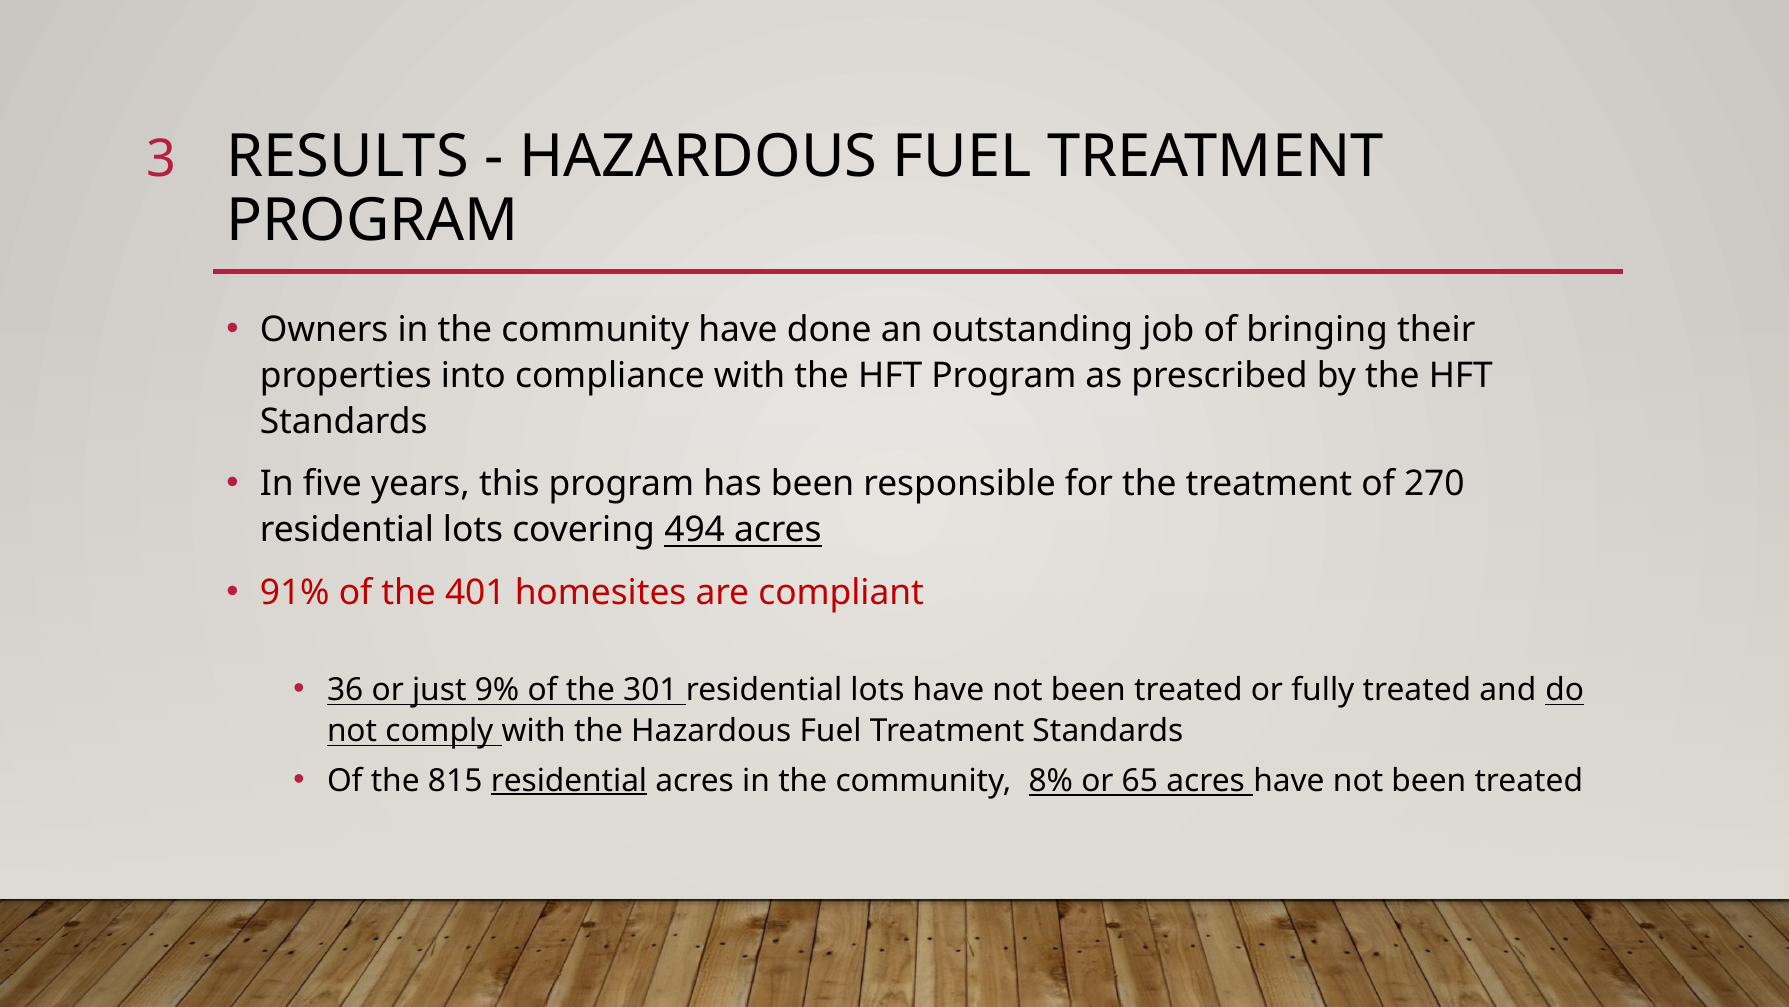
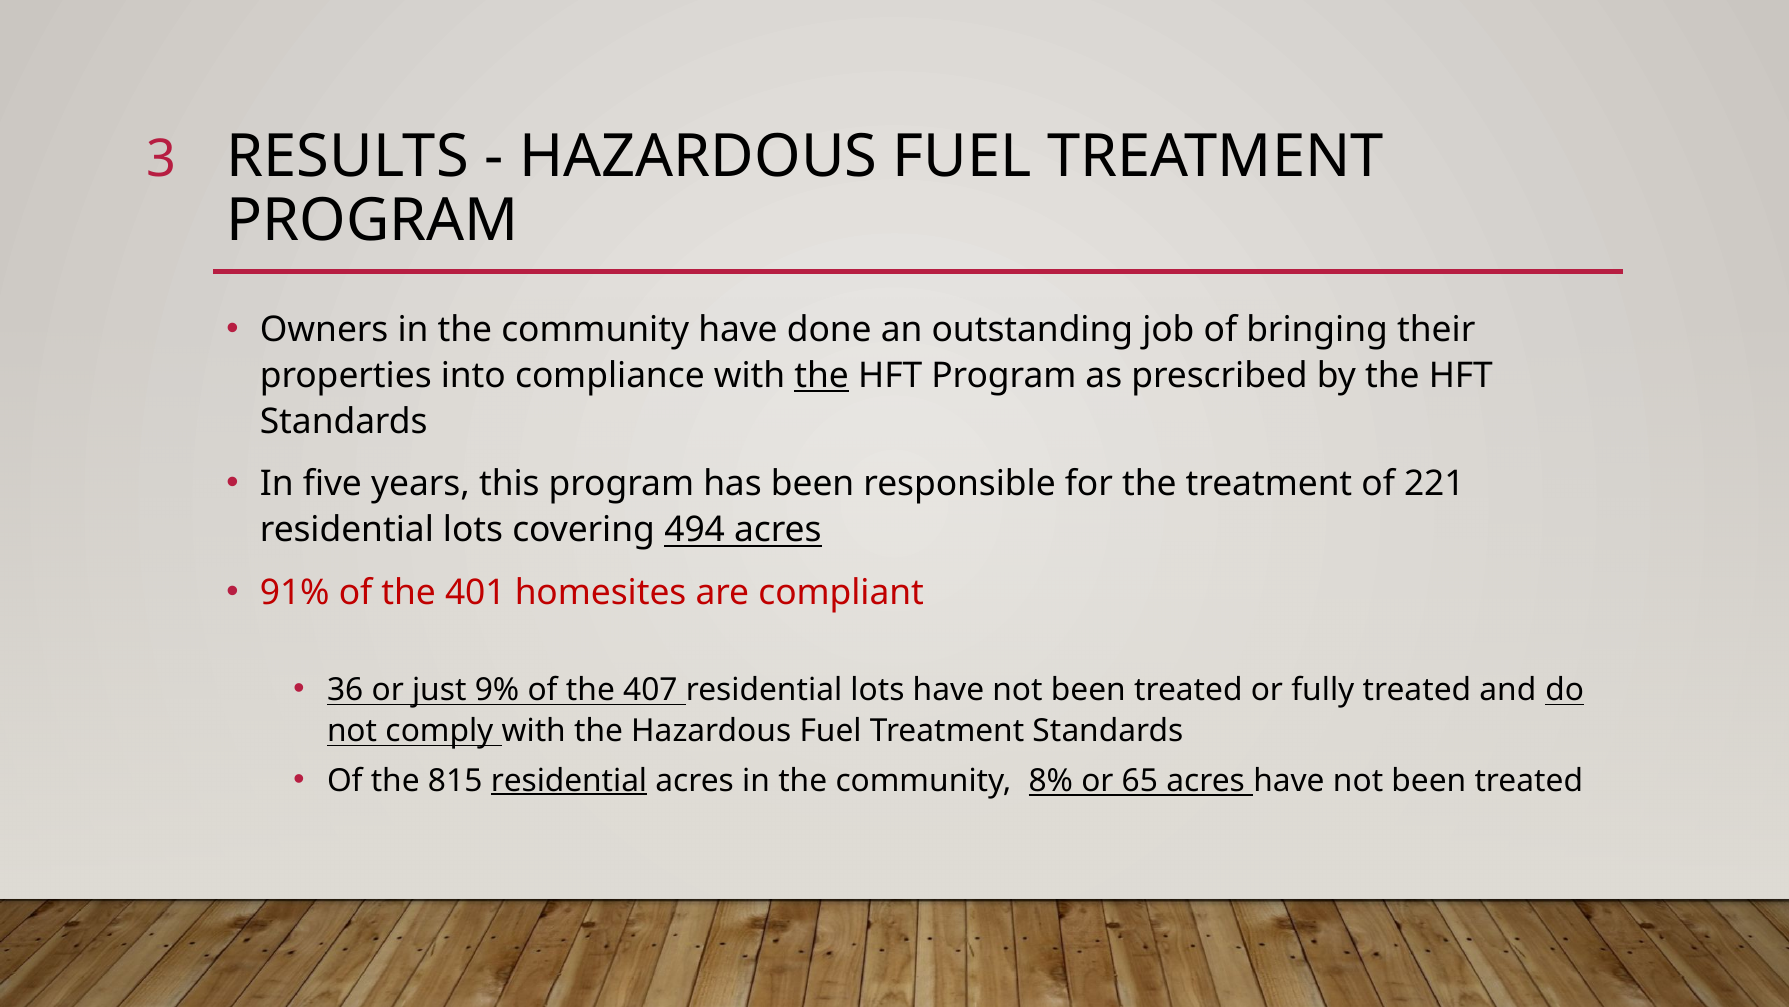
the at (822, 375) underline: none -> present
270: 270 -> 221
301: 301 -> 407
